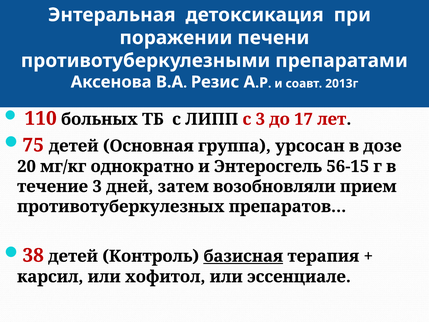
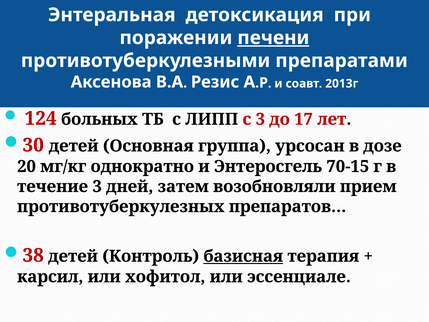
печени underline: none -> present
110: 110 -> 124
75: 75 -> 30
56-15: 56-15 -> 70-15
